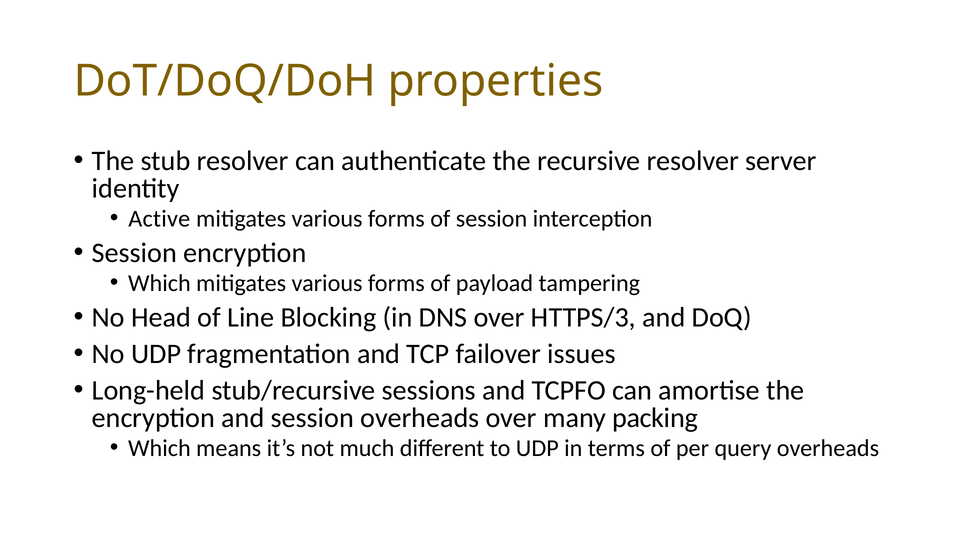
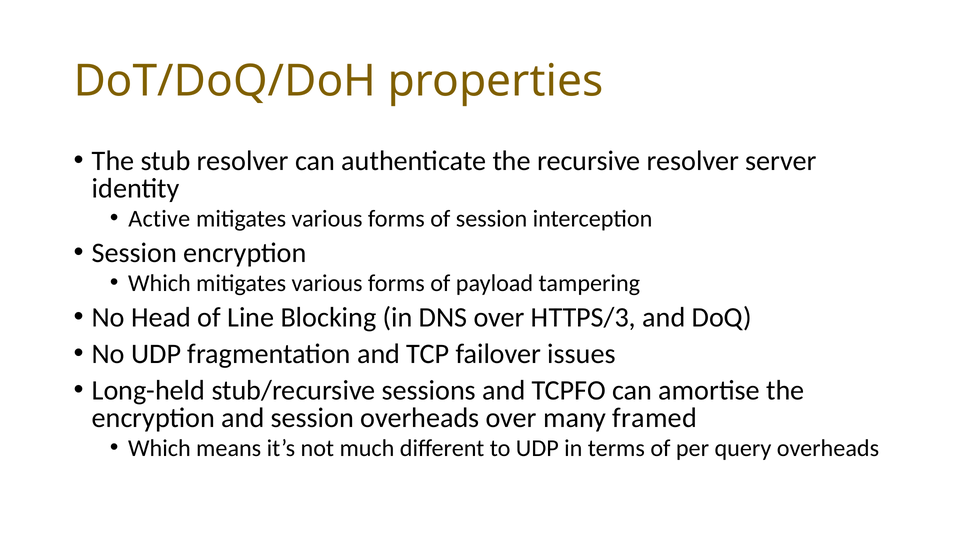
packing: packing -> framed
